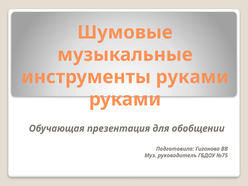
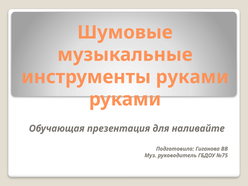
обобщении: обобщении -> наливайте
